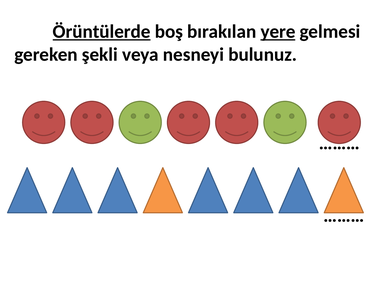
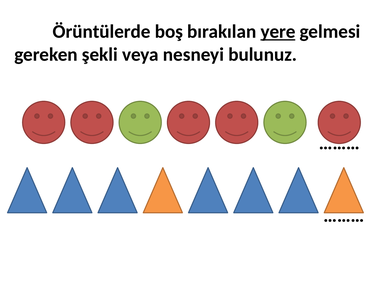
Örüntülerde underline: present -> none
